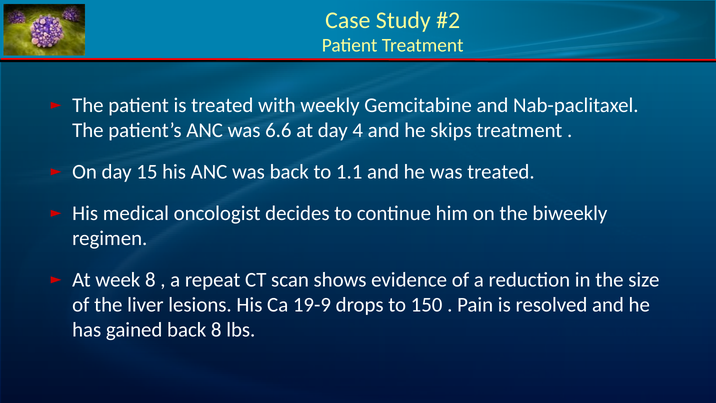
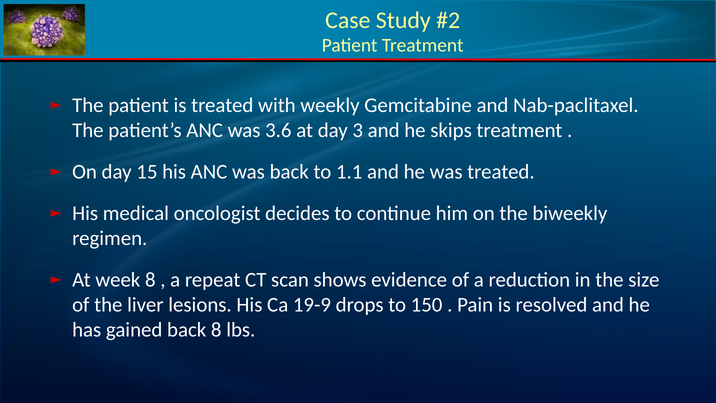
6.6: 6.6 -> 3.6
4: 4 -> 3
